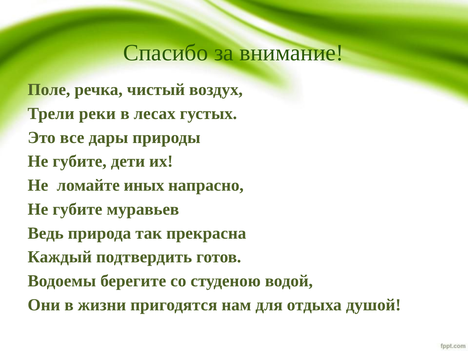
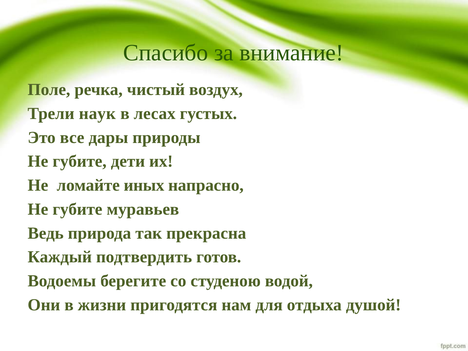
реки: реки -> наук
